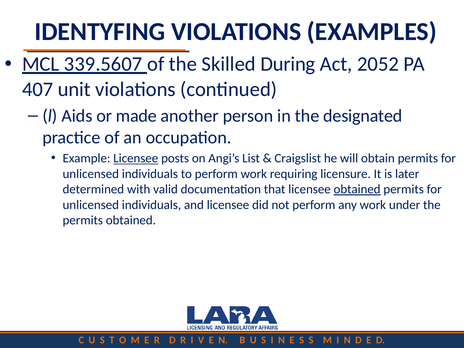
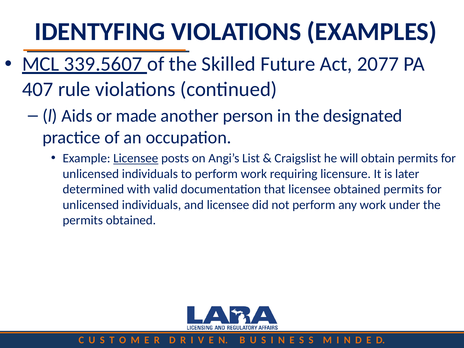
During: During -> Future
2052: 2052 -> 2077
unit: unit -> rule
obtained at (357, 189) underline: present -> none
